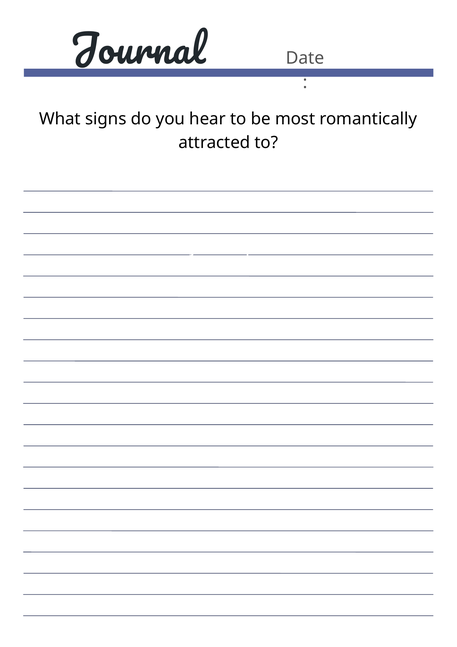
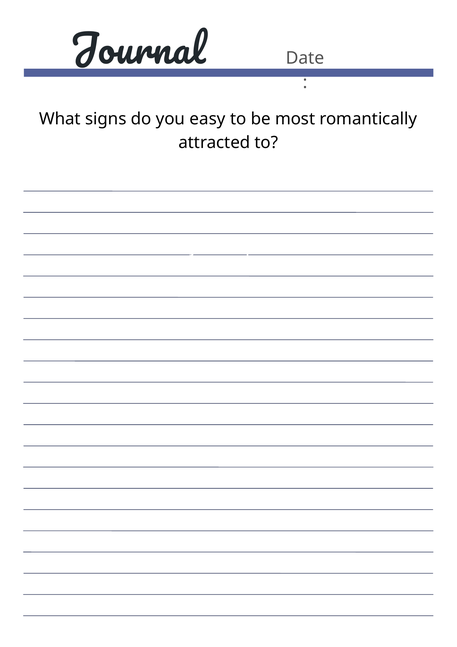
hear: hear -> easy
